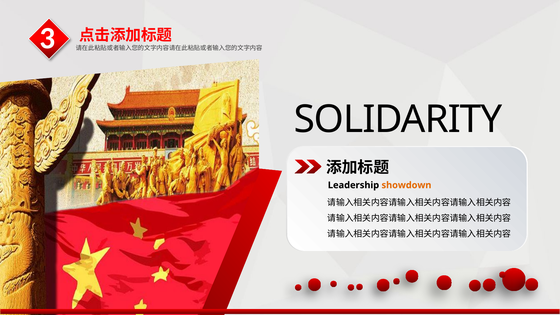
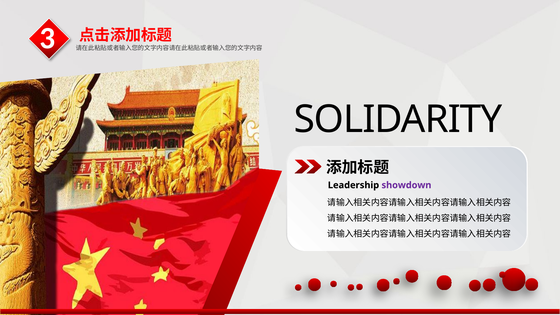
showdown colour: orange -> purple
